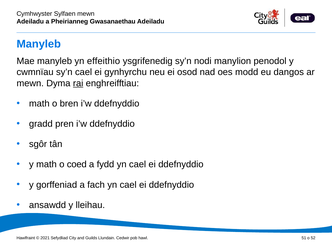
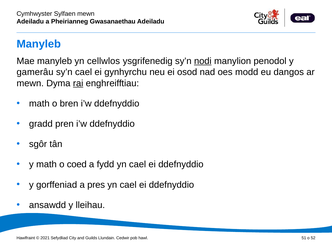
effeithio: effeithio -> cellwlos
nodi underline: none -> present
cwmnïau: cwmnïau -> gamerâu
fach: fach -> pres
